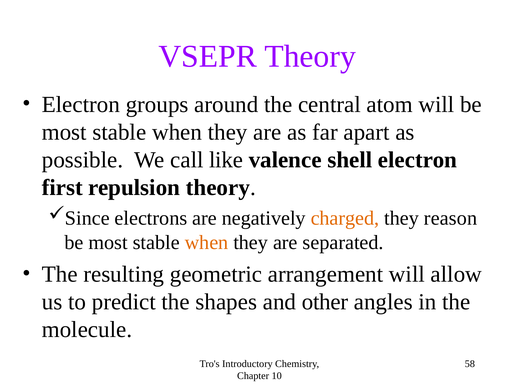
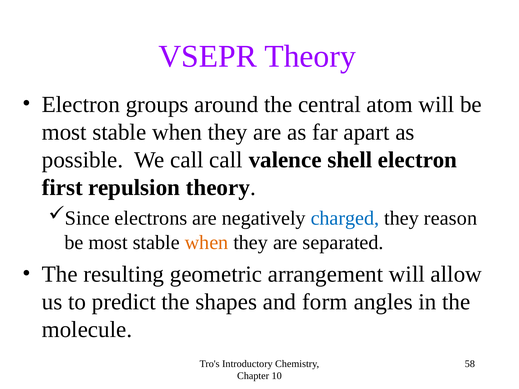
call like: like -> call
charged colour: orange -> blue
other: other -> form
